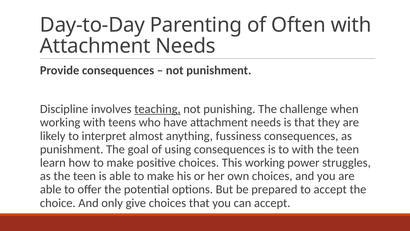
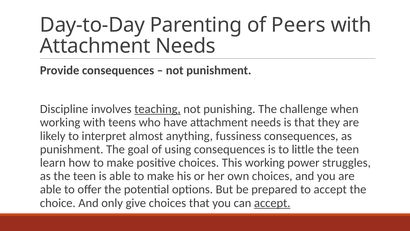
Often: Often -> Peers
to with: with -> little
accept at (272, 203) underline: none -> present
